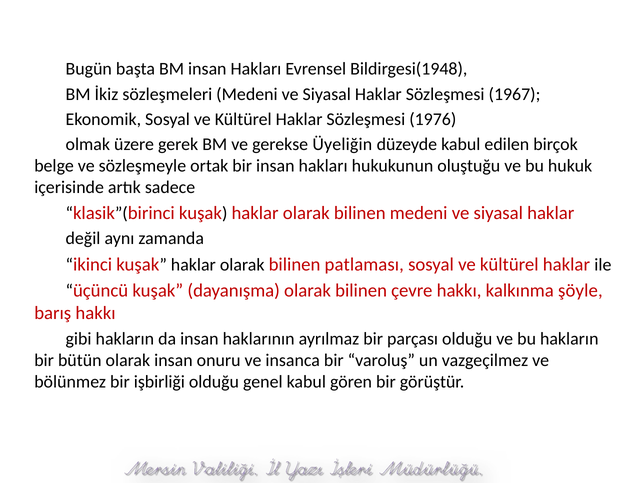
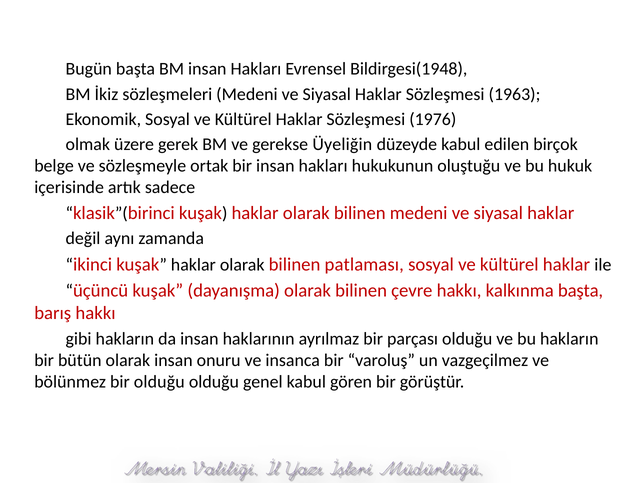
1967: 1967 -> 1963
kalkınma şöyle: şöyle -> başta
bir işbirliği: işbirliği -> olduğu
